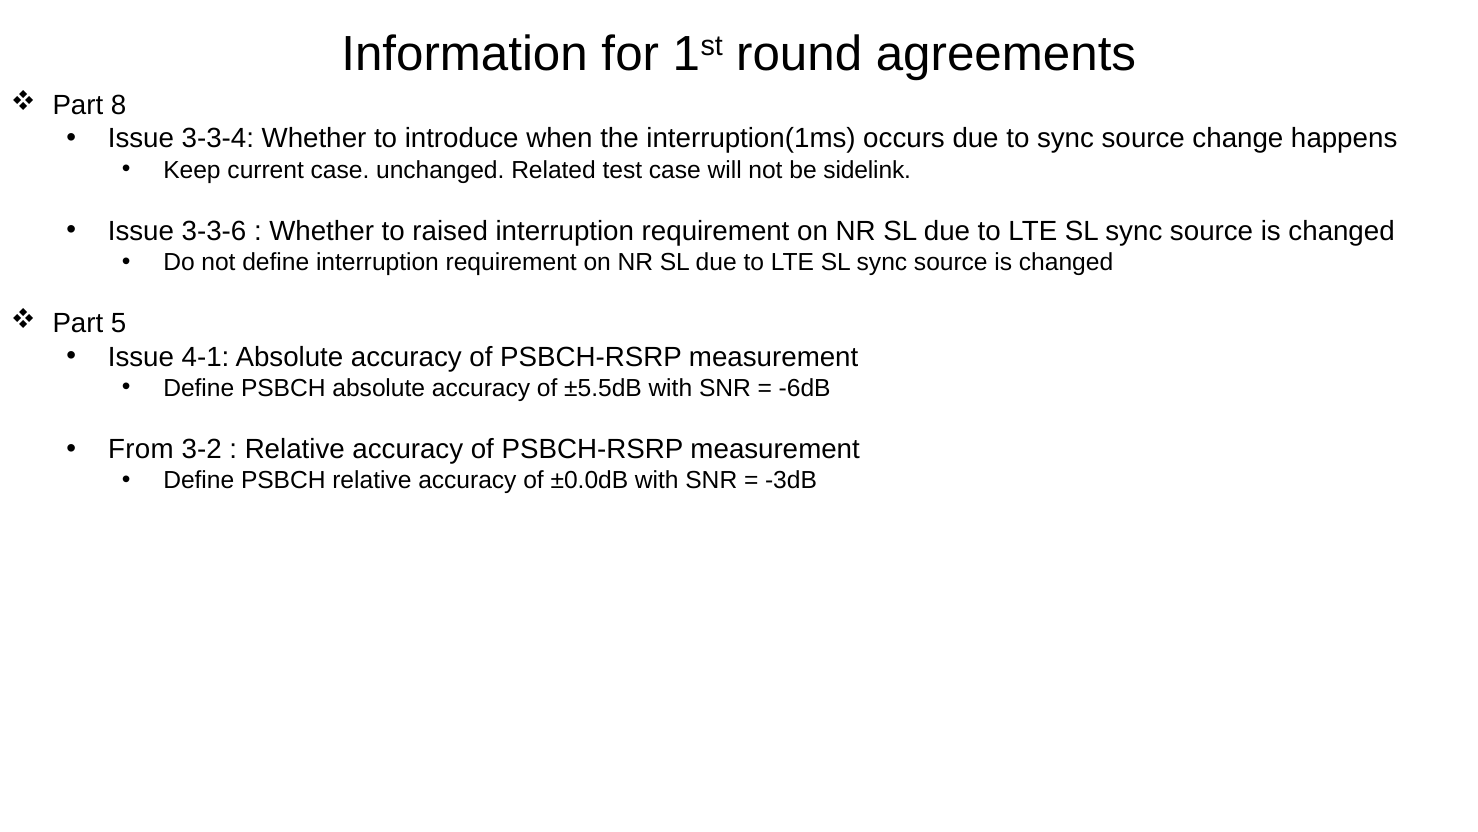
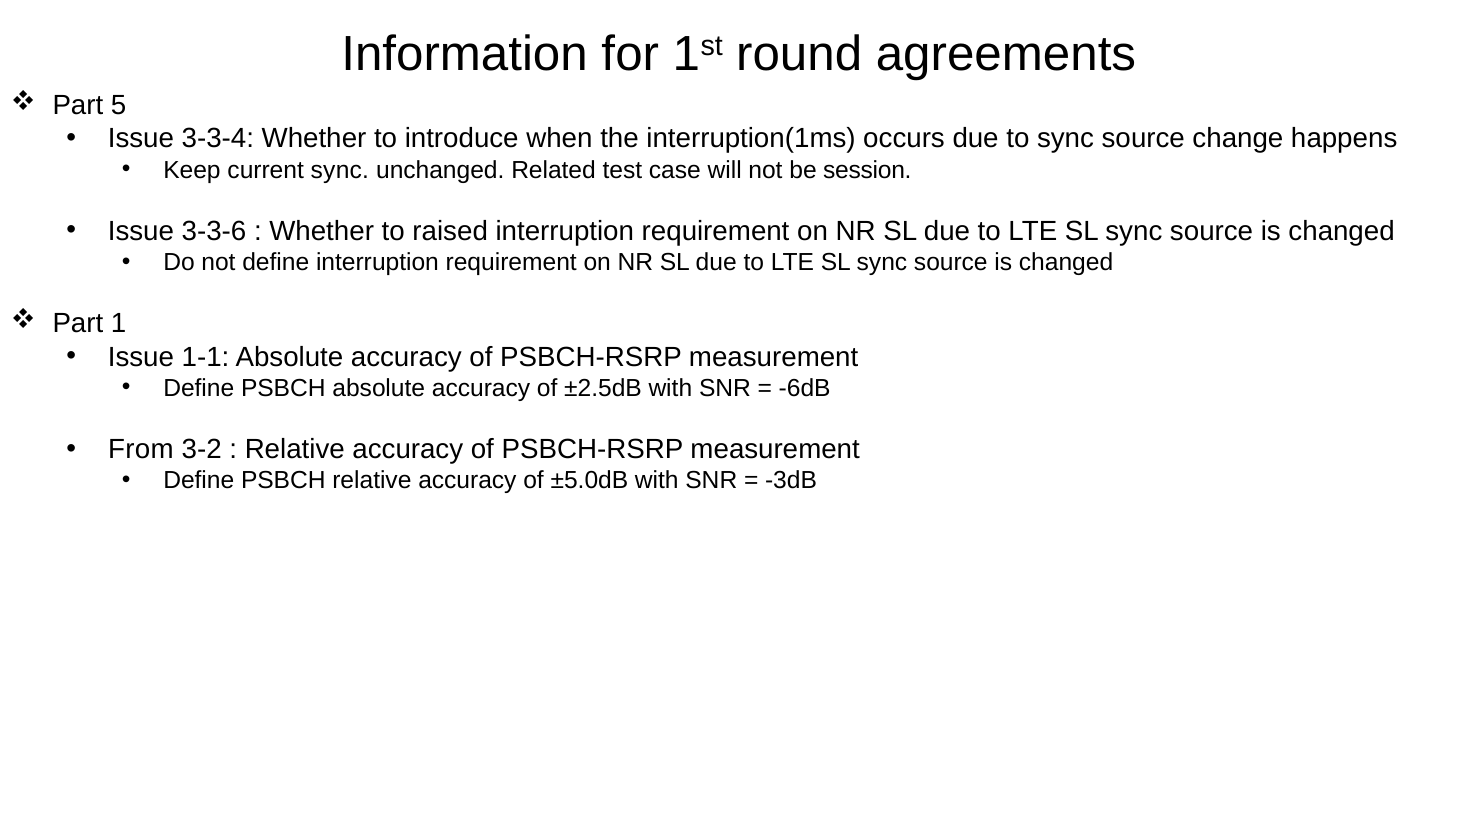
8: 8 -> 5
current case: case -> sync
sidelink: sidelink -> session
5: 5 -> 1
4-1: 4-1 -> 1-1
±5.5dB: ±5.5dB -> ±2.5dB
±0.0dB: ±0.0dB -> ±5.0dB
